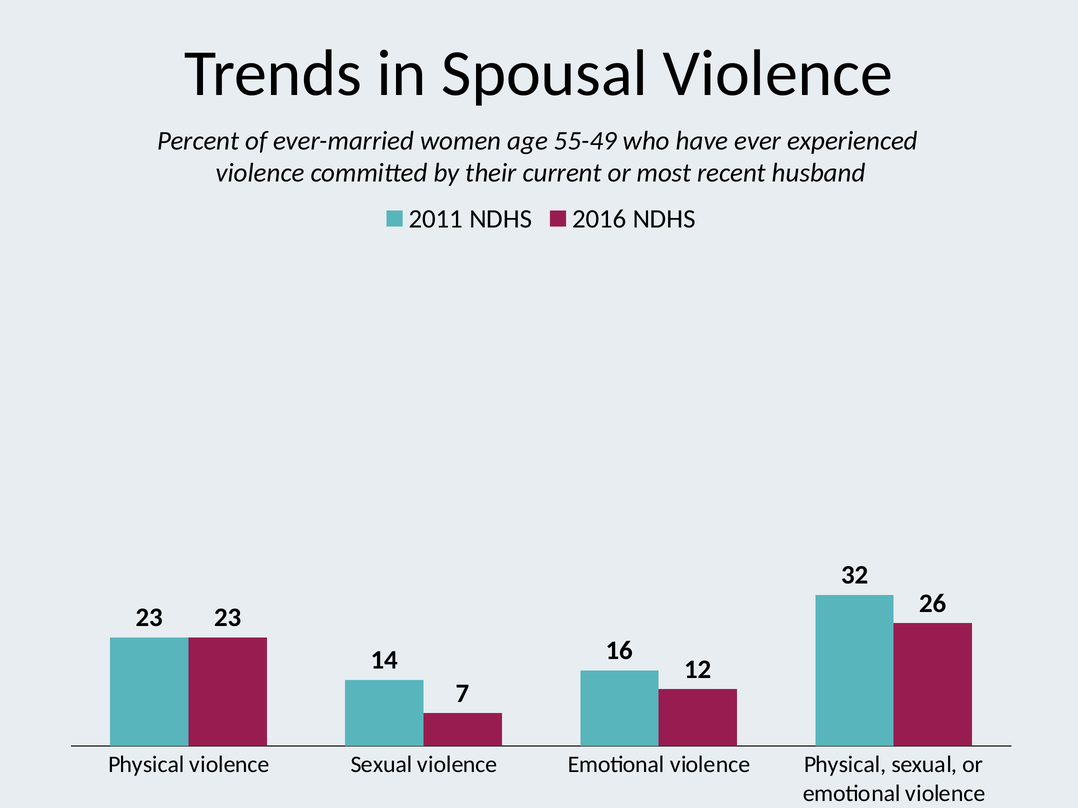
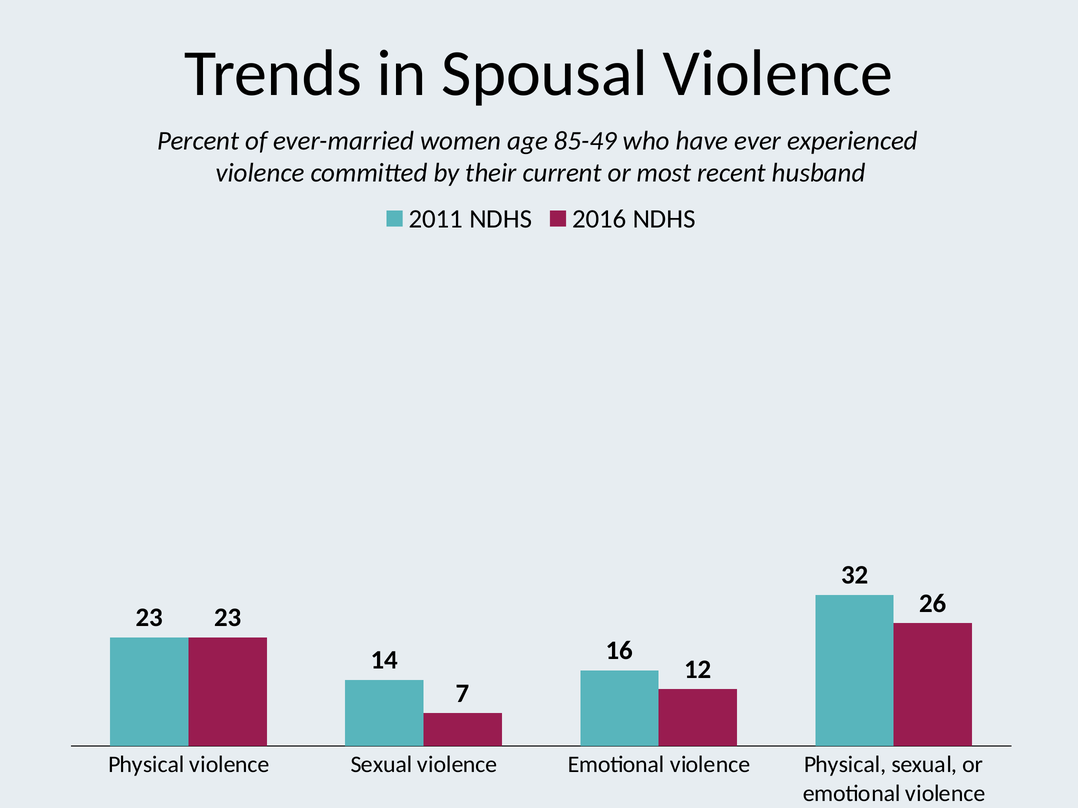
55-49: 55-49 -> 85-49
